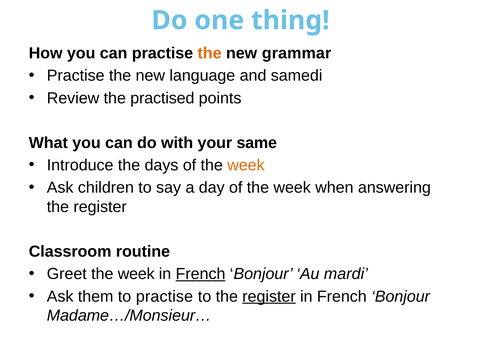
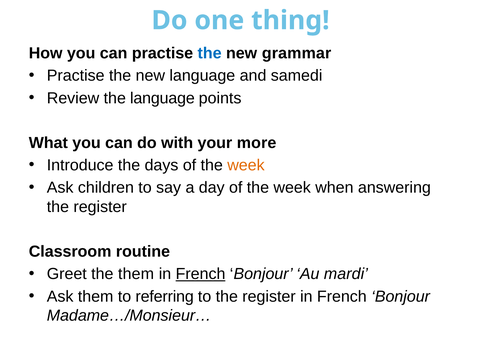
the at (210, 53) colour: orange -> blue
the practised: practised -> language
same: same -> more
Greet the week: week -> them
to practise: practise -> referring
register at (269, 296) underline: present -> none
